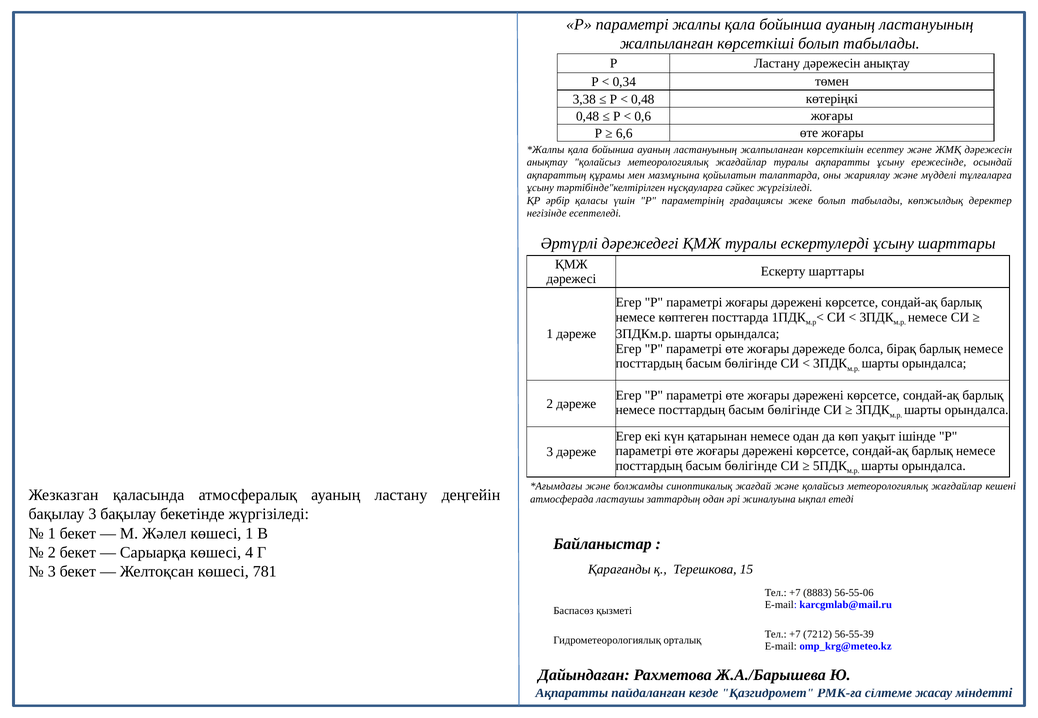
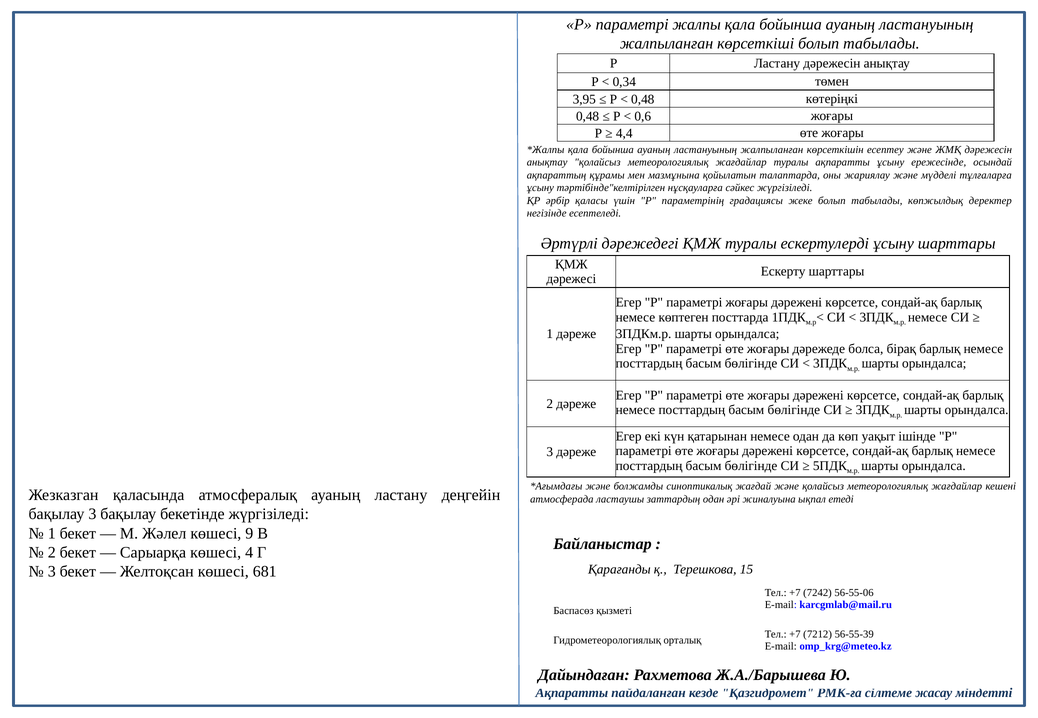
3,38: 3,38 -> 3,95
6,6: 6,6 -> 4,4
көшесі 1: 1 -> 9
781: 781 -> 681
8883: 8883 -> 7242
